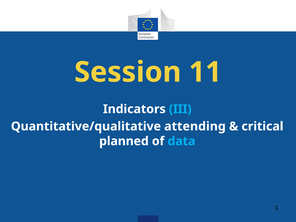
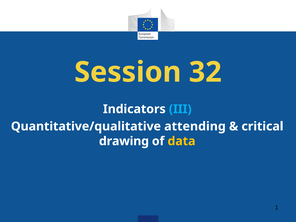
11: 11 -> 32
planned: planned -> drawing
data colour: light blue -> yellow
